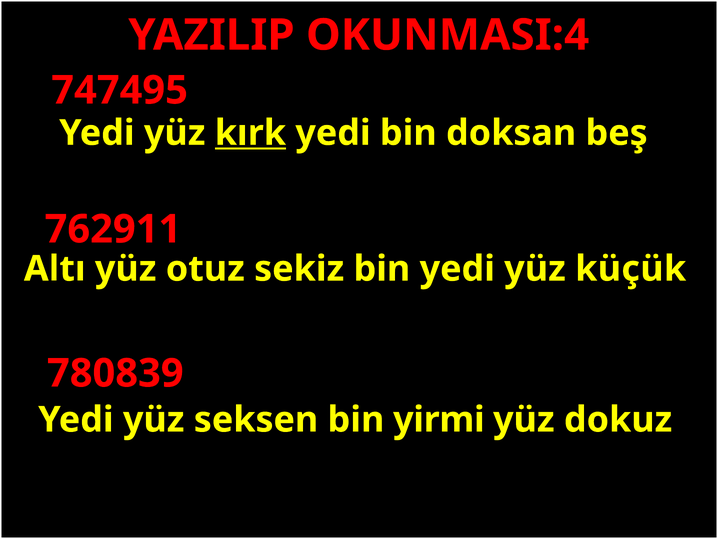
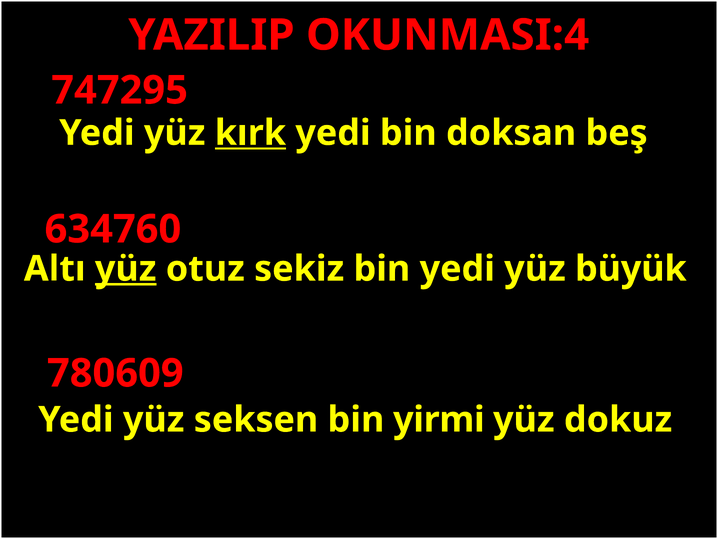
747495: 747495 -> 747295
762911: 762911 -> 634760
yüz at (126, 269) underline: none -> present
küçük: küçük -> büyük
780839: 780839 -> 780609
